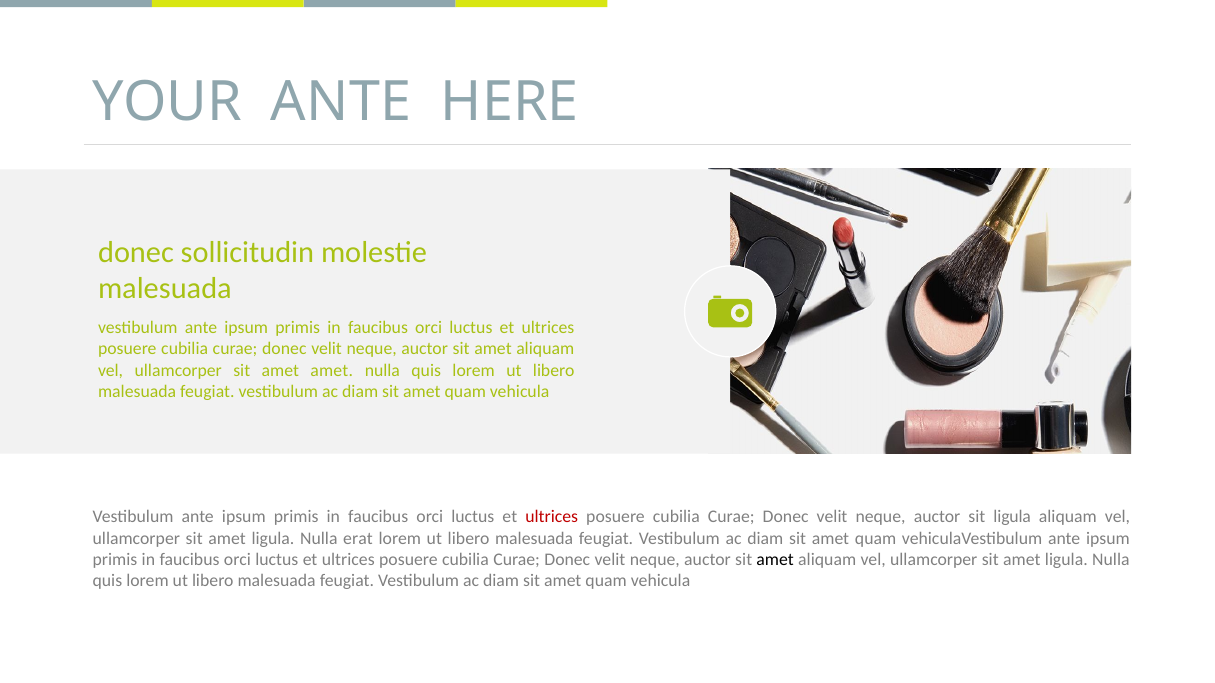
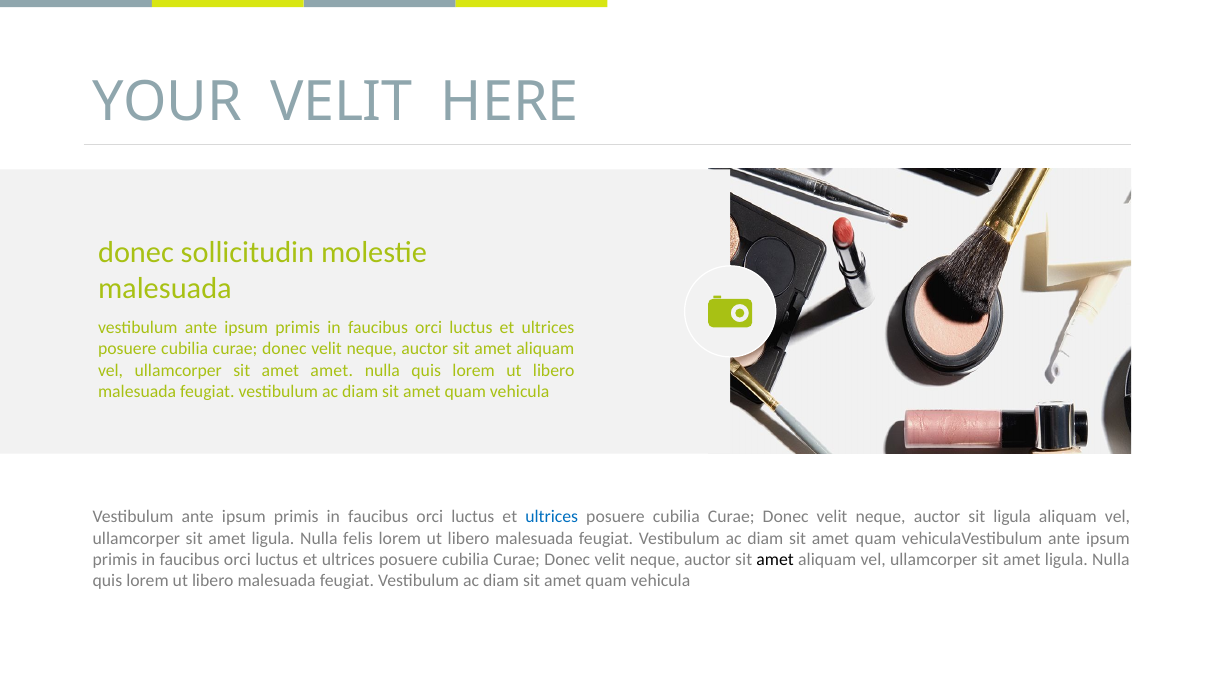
YOUR ANTE: ANTE -> VELIT
ultrices at (552, 517) colour: red -> blue
erat: erat -> felis
